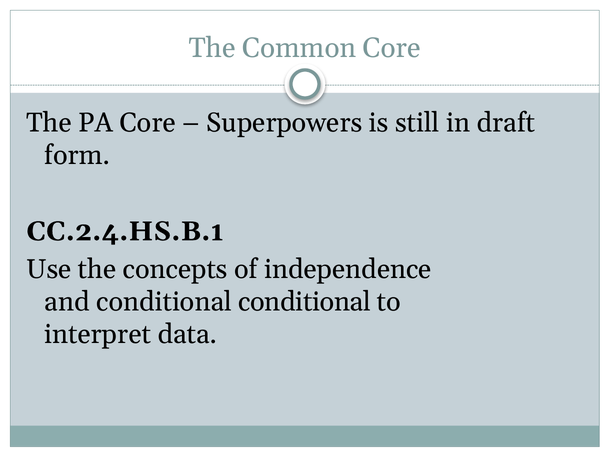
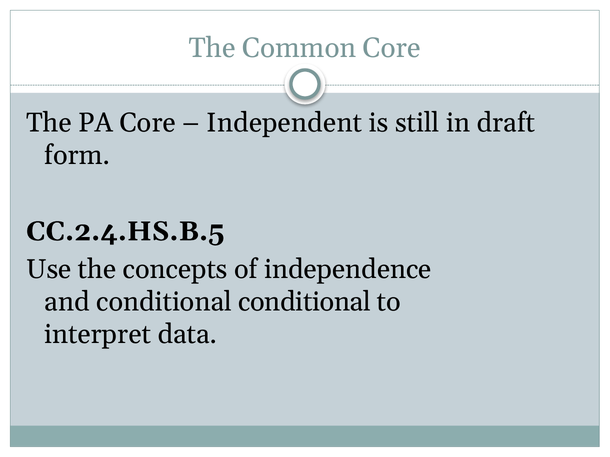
Superpowers: Superpowers -> Independent
CC.2.4.HS.B.1: CC.2.4.HS.B.1 -> CC.2.4.HS.B.5
